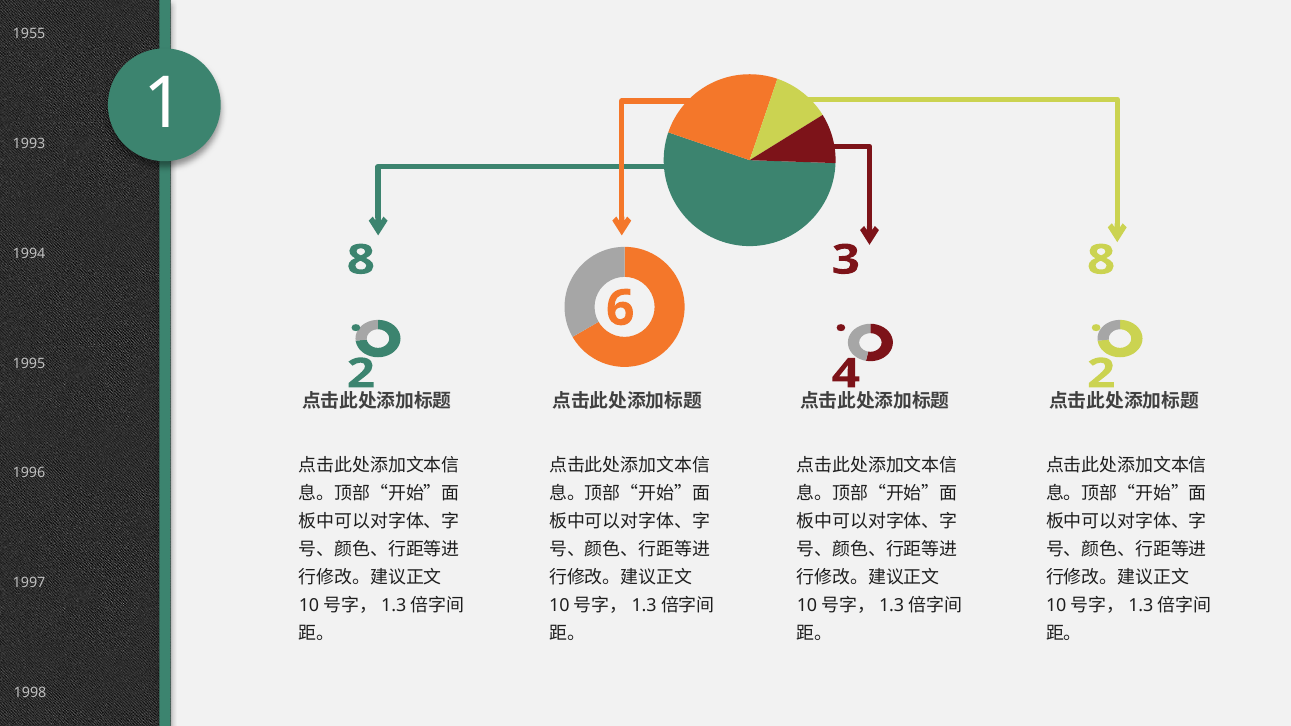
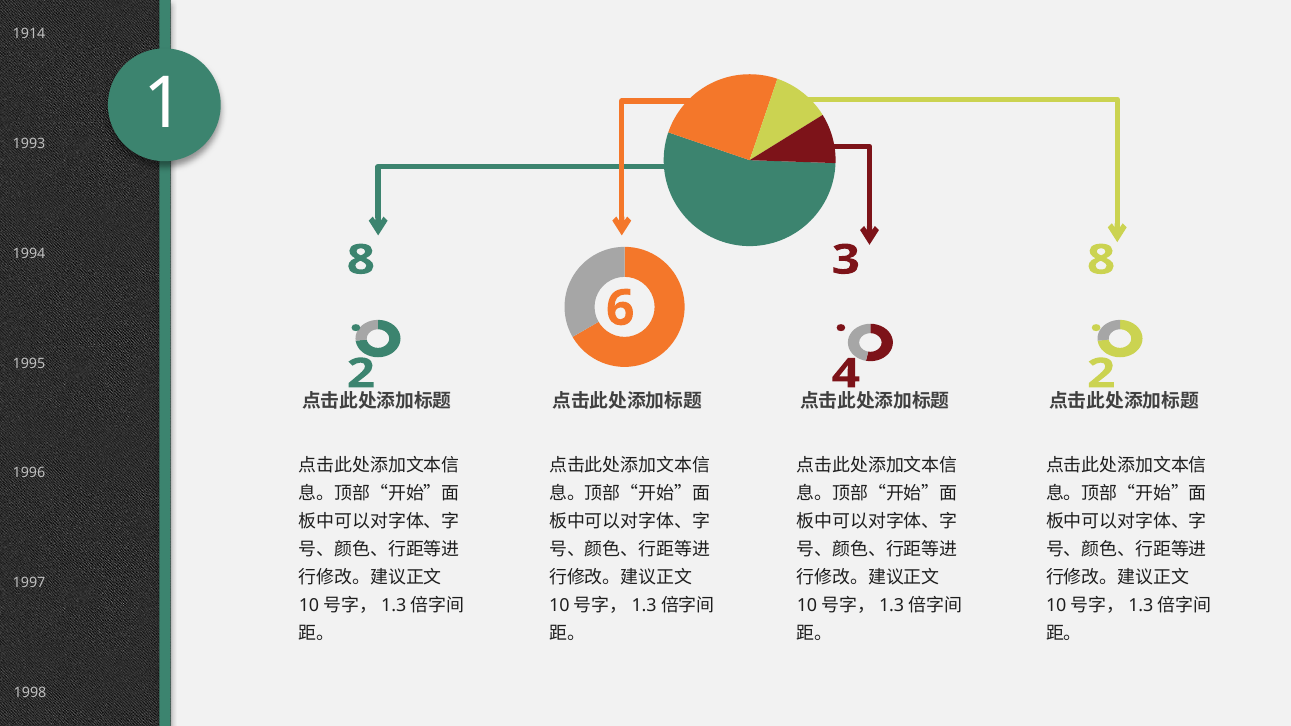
1955: 1955 -> 1914
